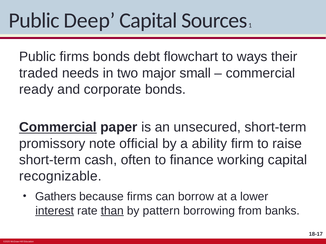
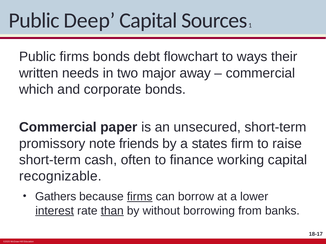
traded: traded -> written
small: small -> away
ready: ready -> which
Commercial at (58, 128) underline: present -> none
official: official -> friends
ability: ability -> states
firms at (140, 197) underline: none -> present
pattern: pattern -> without
